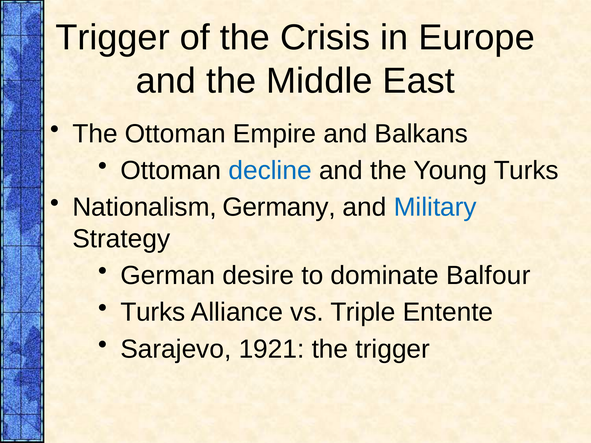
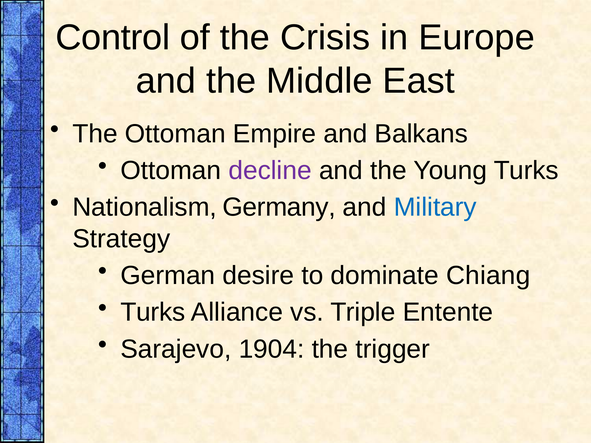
Trigger at (113, 37): Trigger -> Control
decline colour: blue -> purple
Balfour: Balfour -> Chiang
1921: 1921 -> 1904
